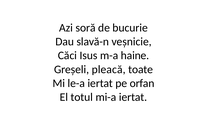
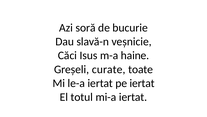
pleacă: pleacă -> curate
pe orfan: orfan -> iertat
